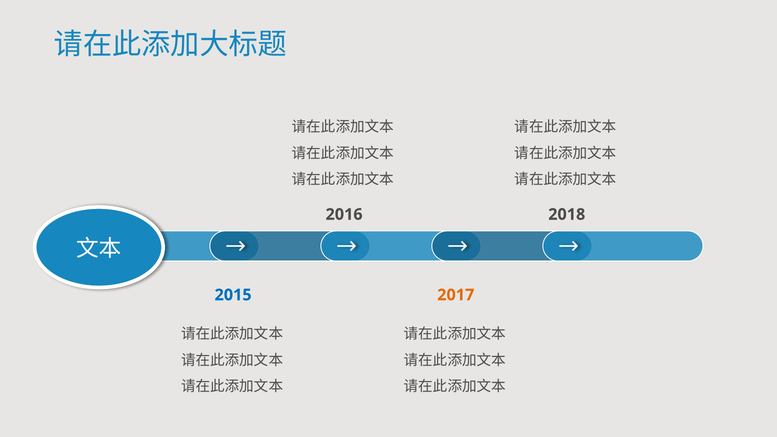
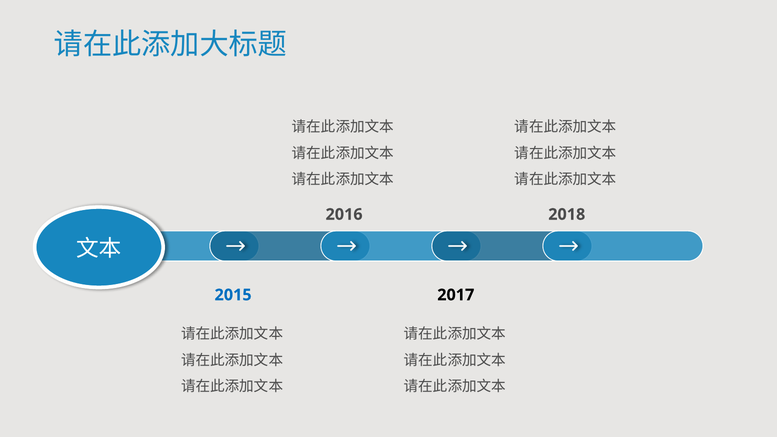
2017 colour: orange -> black
